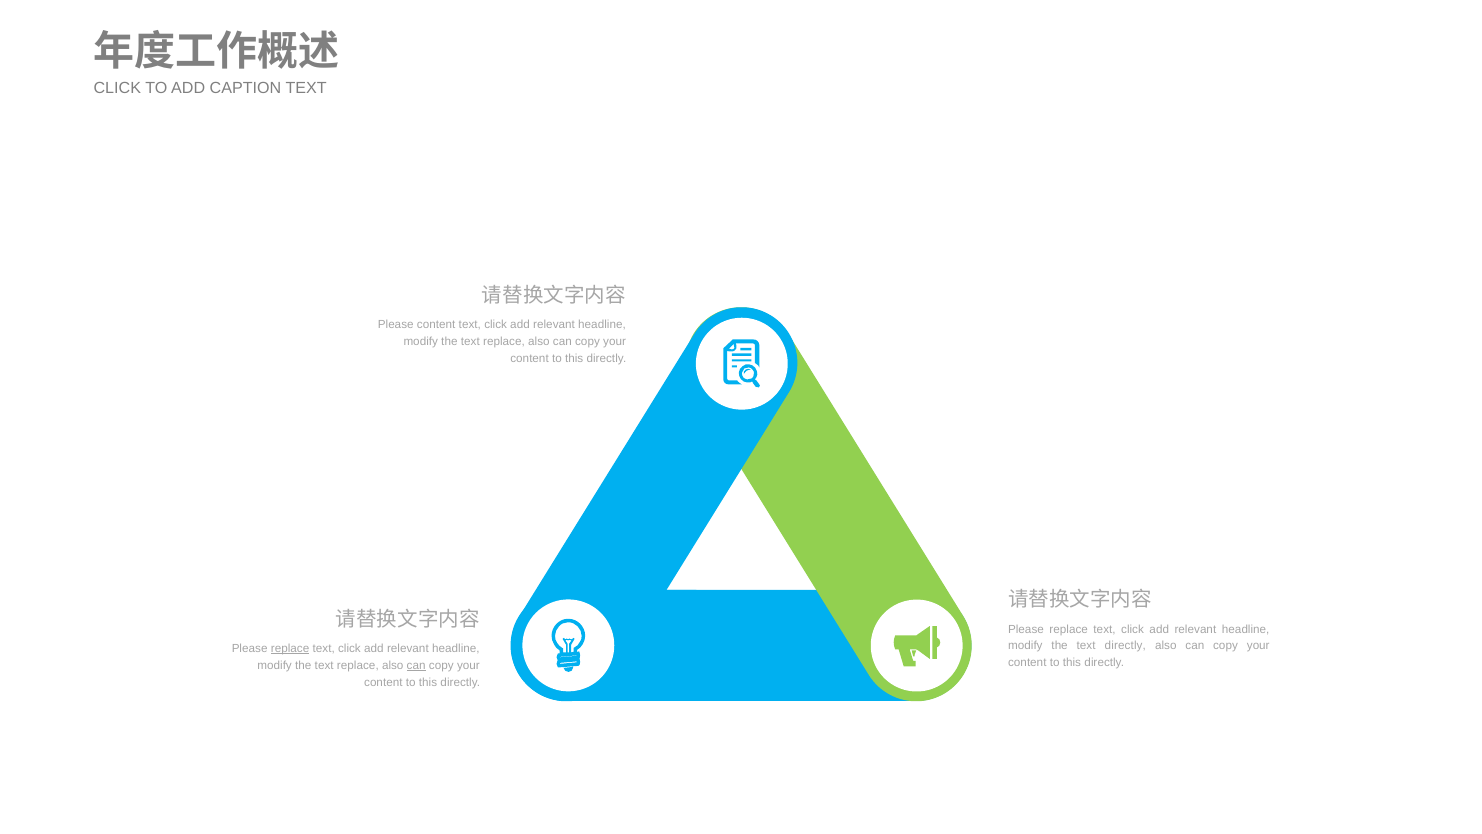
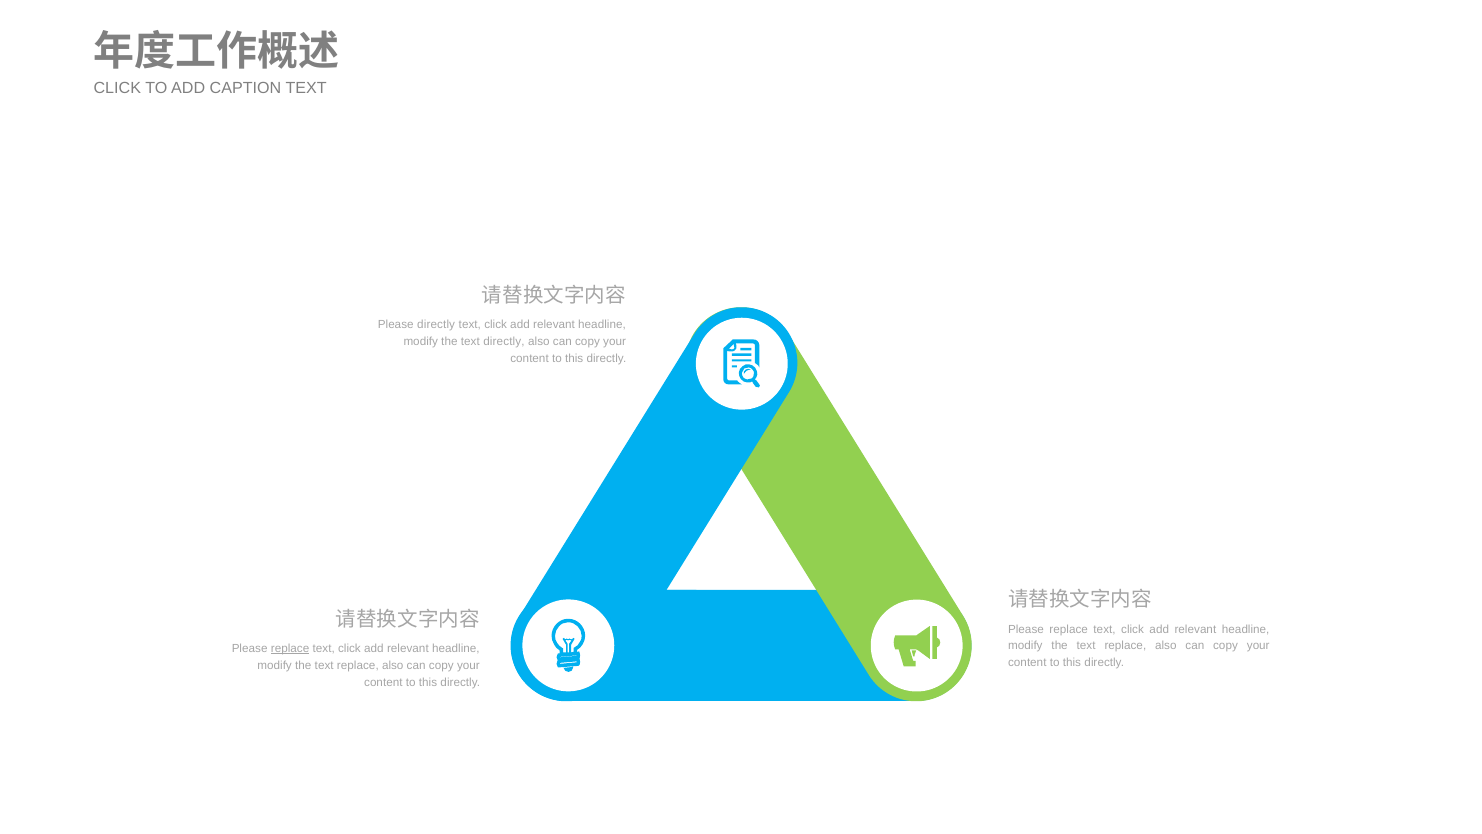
Please content: content -> directly
replace at (504, 341): replace -> directly
directly at (1125, 646): directly -> replace
can at (416, 665) underline: present -> none
